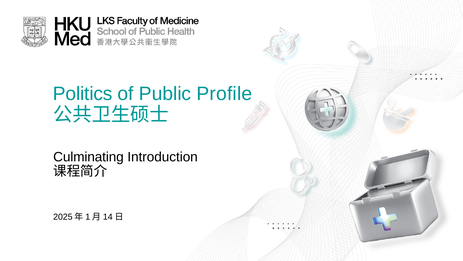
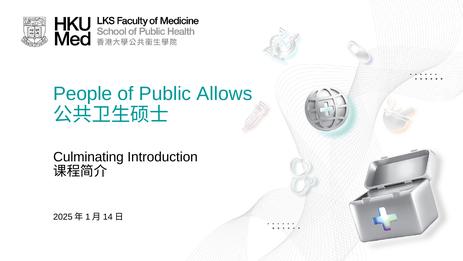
Politics: Politics -> People
Profile: Profile -> Allows
